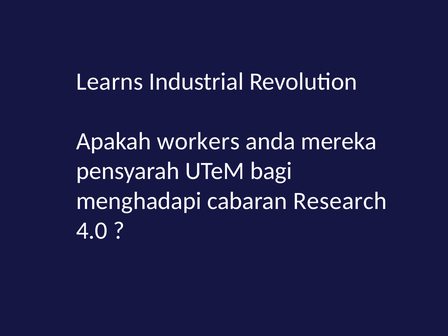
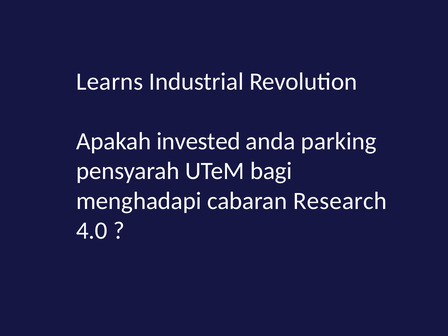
workers: workers -> invested
mereka: mereka -> parking
